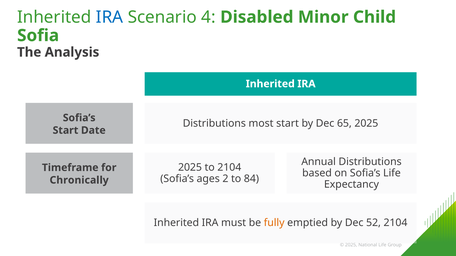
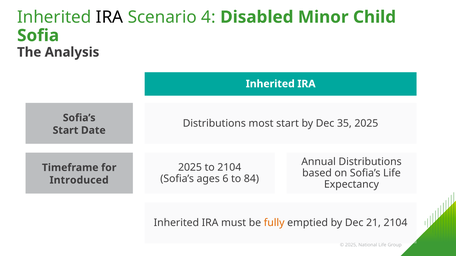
IRA at (110, 17) colour: blue -> black
65: 65 -> 35
2: 2 -> 6
Chronically: Chronically -> Introduced
52: 52 -> 21
